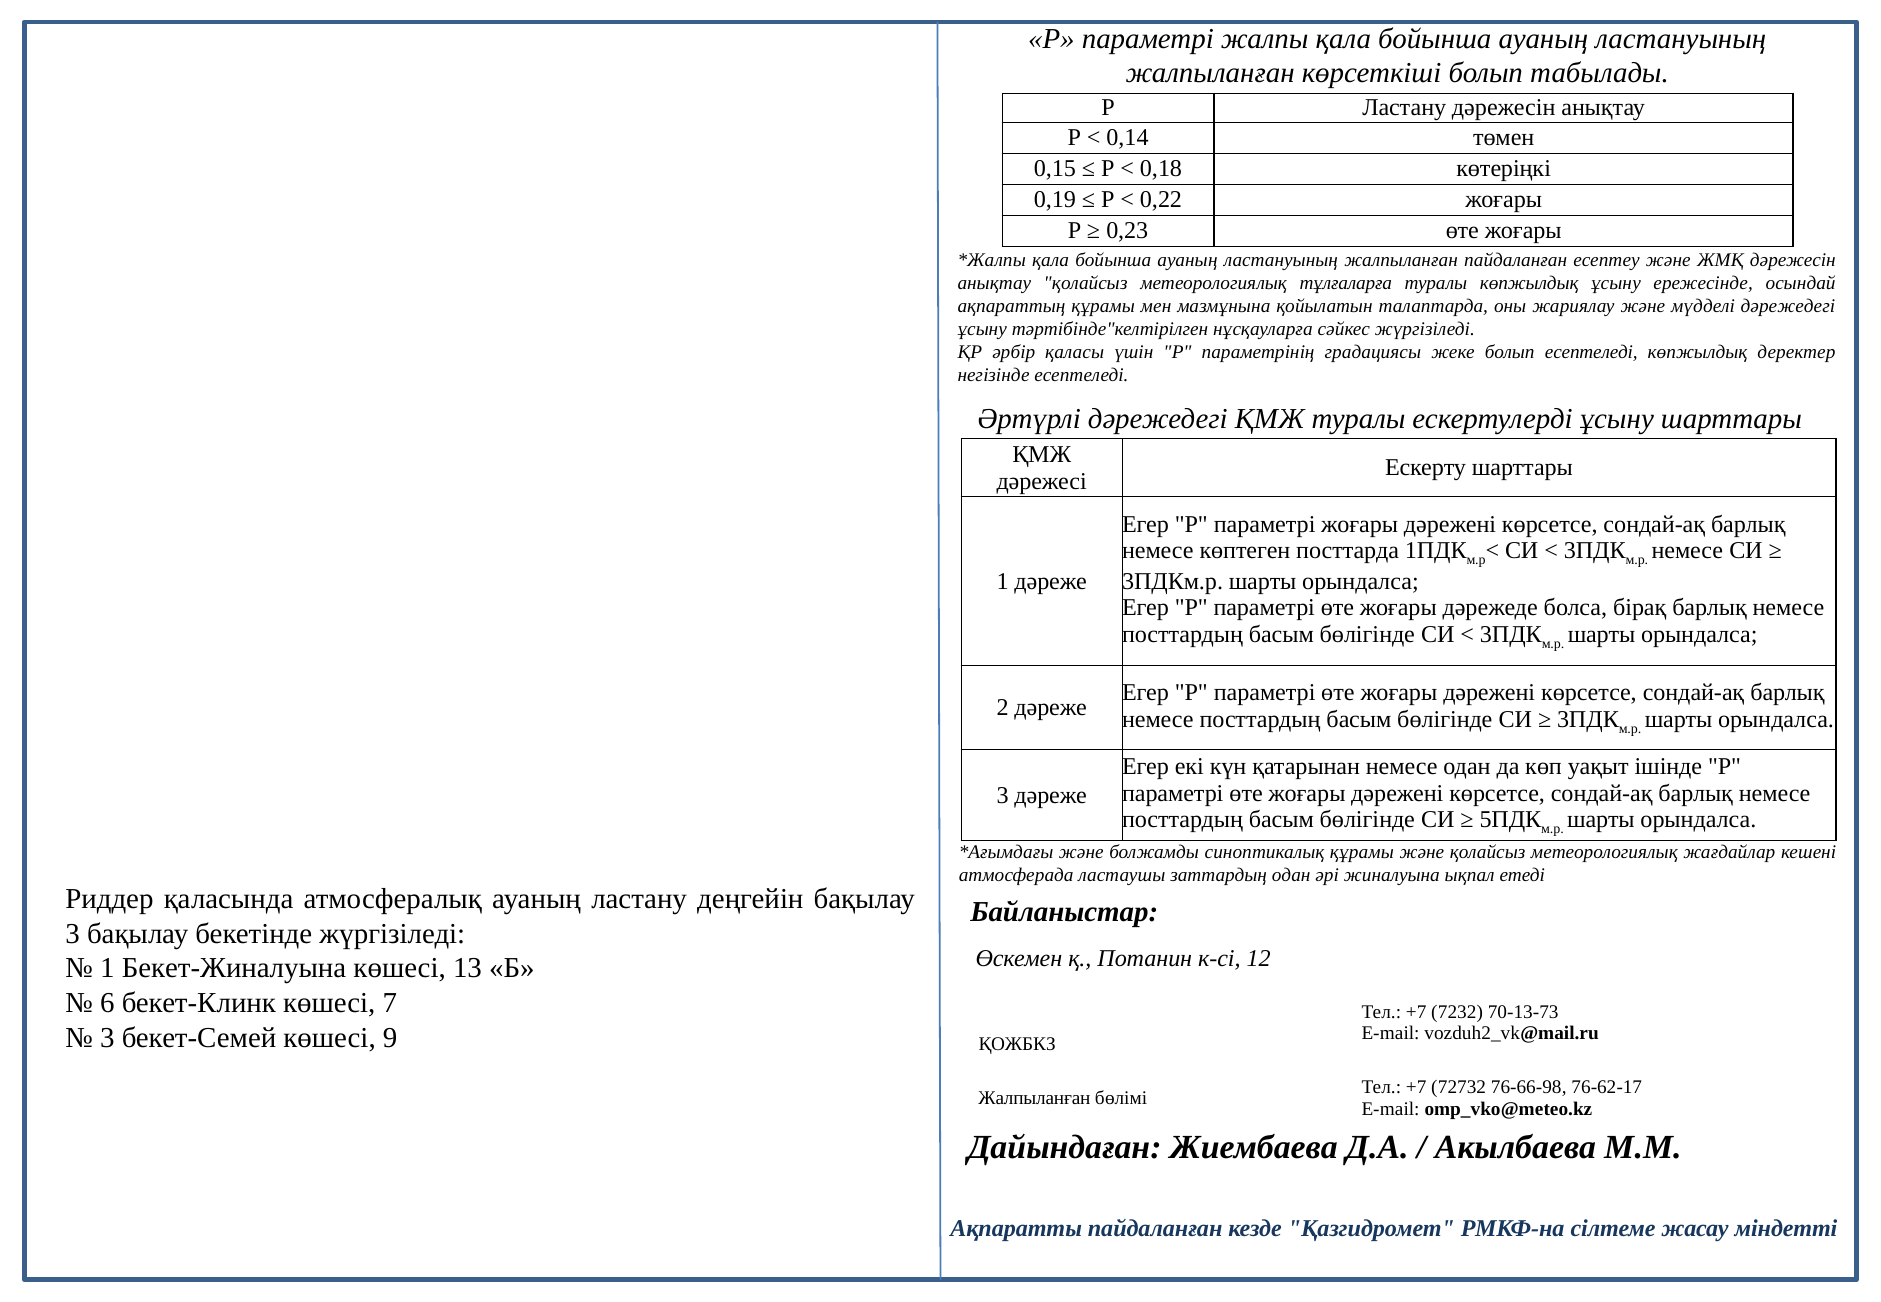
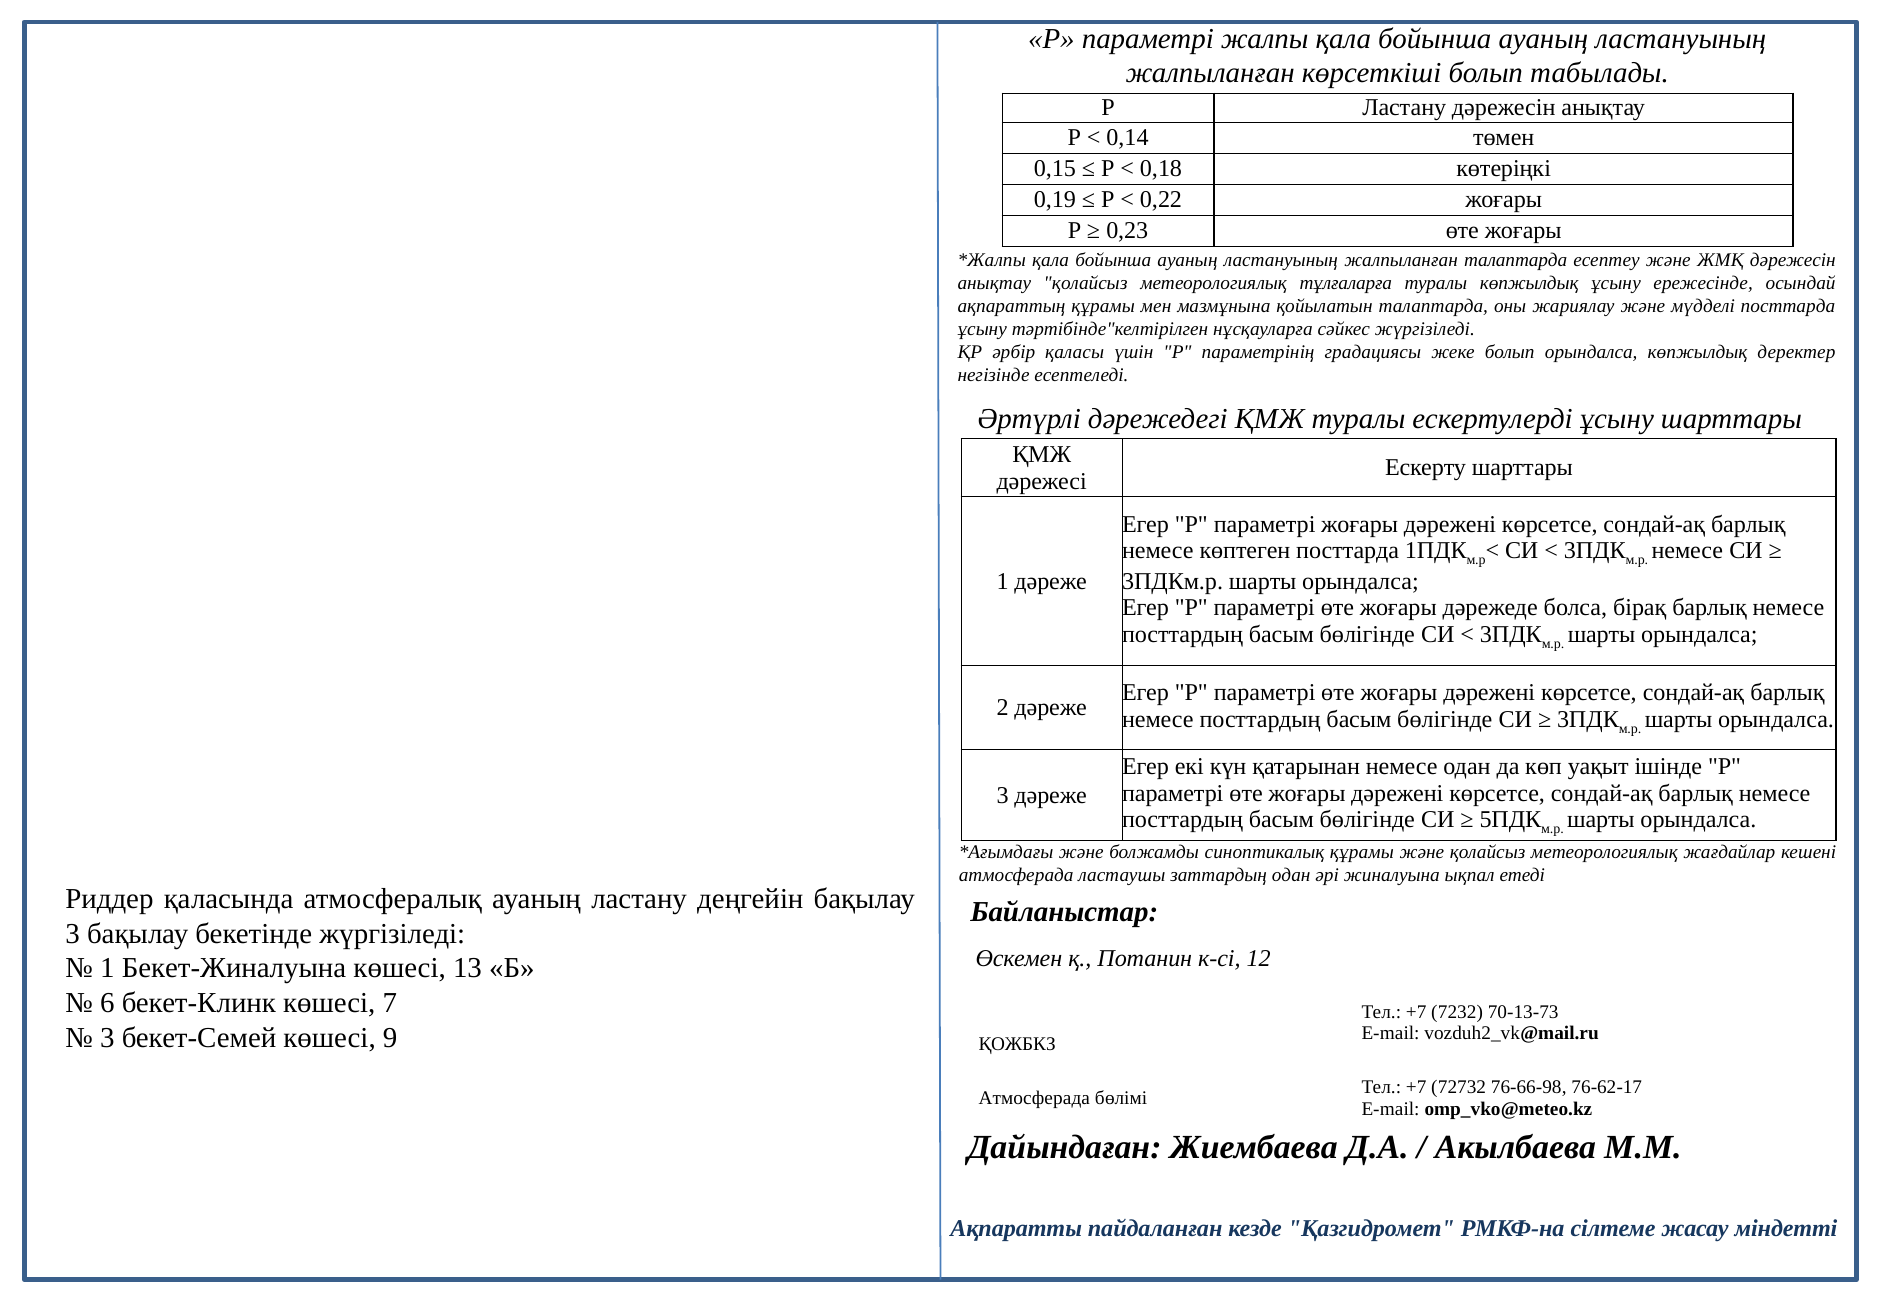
жалпыланған пайдаланған: пайдаланған -> талаптарда
мүдделі дәрежедегі: дәрежедегі -> посттарда
болып есептеледі: есептеледі -> орындалса
Жалпыланған at (1034, 1098): Жалпыланған -> Атмосферада
